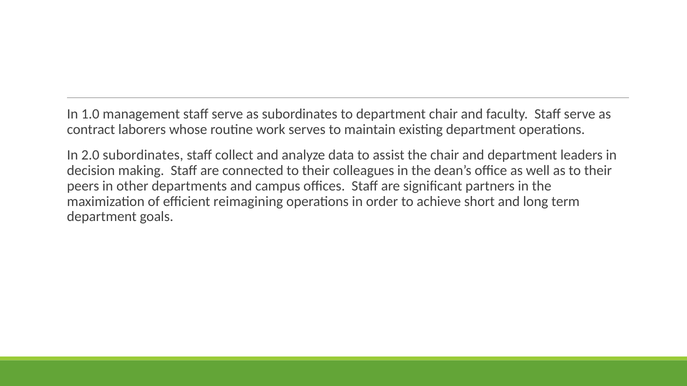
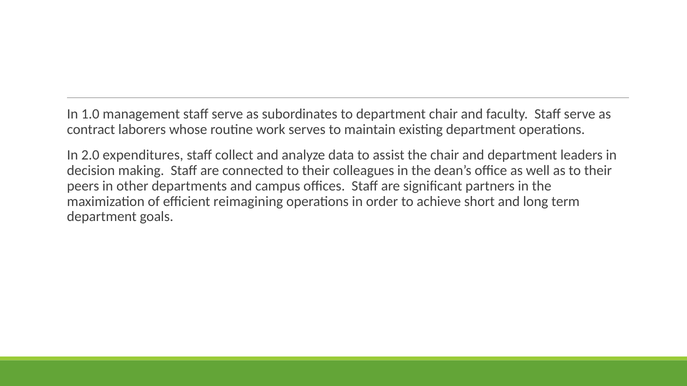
2.0 subordinates: subordinates -> expenditures
